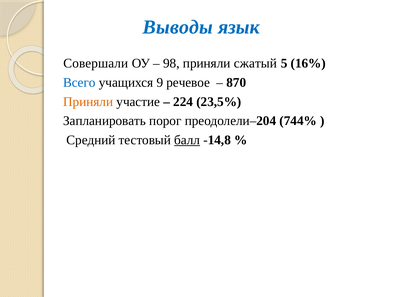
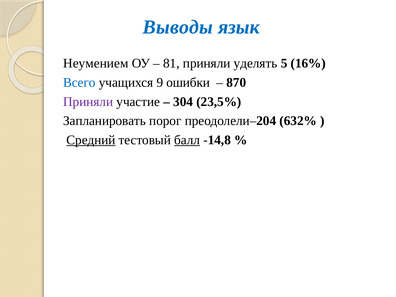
Совершали: Совершали -> Неумением
98: 98 -> 81
сжатый: сжатый -> уделять
речевое: речевое -> ошибки
Приняли at (88, 102) colour: orange -> purple
224: 224 -> 304
744%: 744% -> 632%
Средний underline: none -> present
